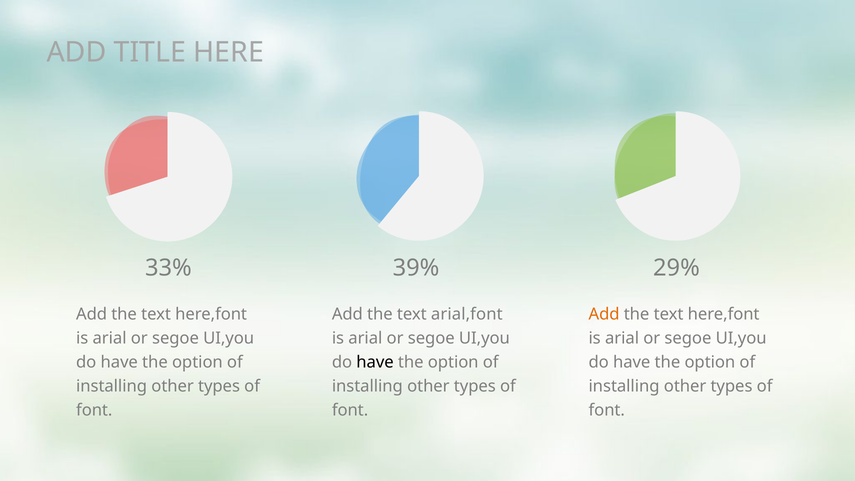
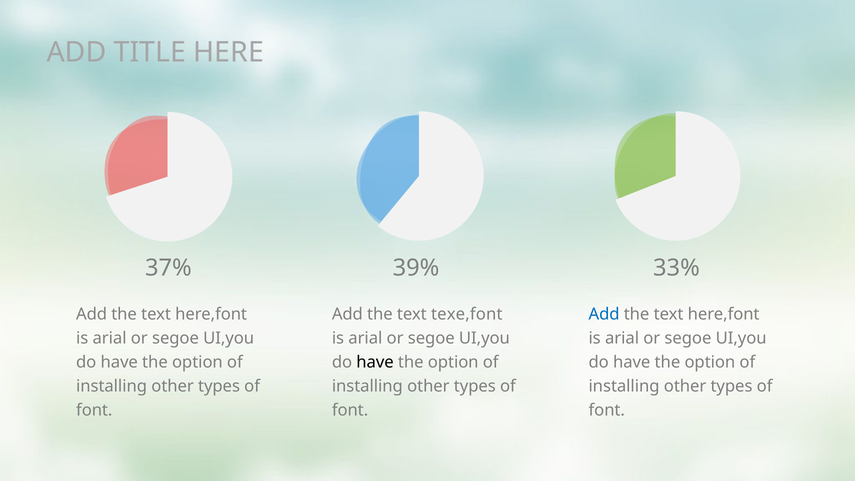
33%: 33% -> 37%
29%: 29% -> 33%
arial,font: arial,font -> texe,font
Add at (604, 314) colour: orange -> blue
